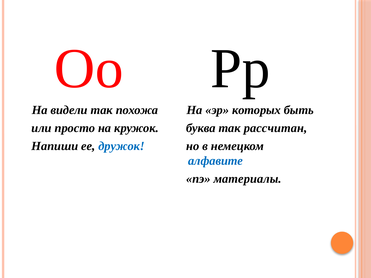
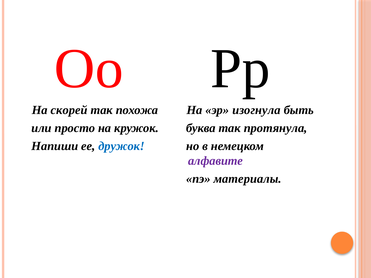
видели: видели -> скорей
которых: которых -> изогнула
рассчитан: рассчитан -> протянула
алфавите colour: blue -> purple
